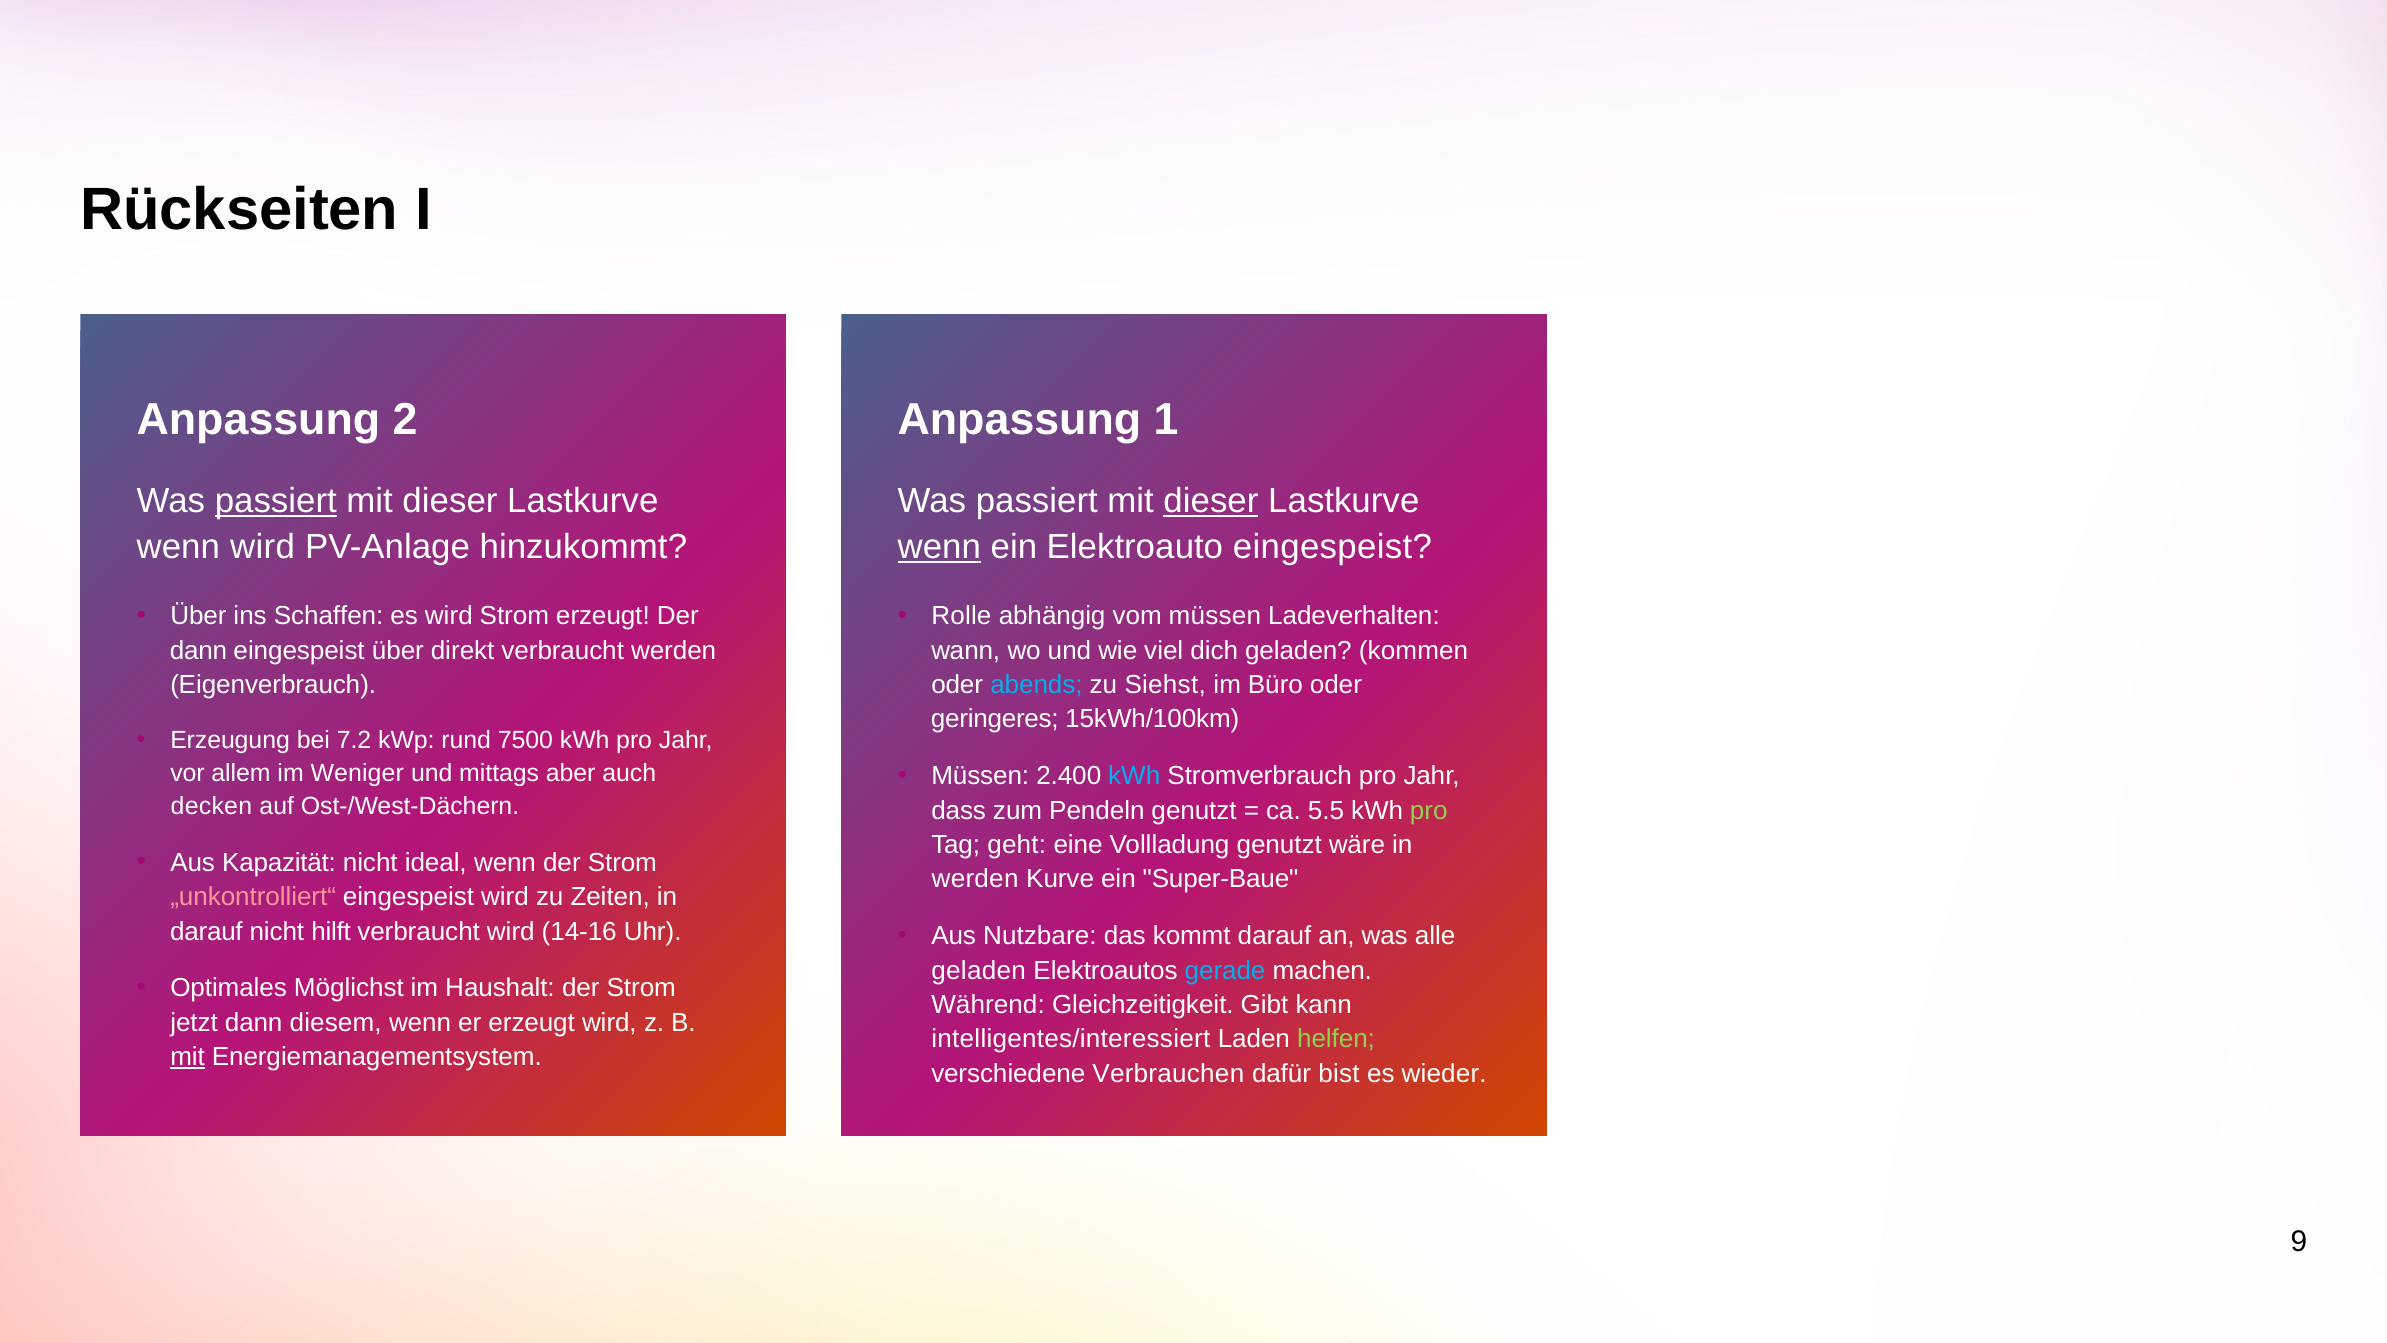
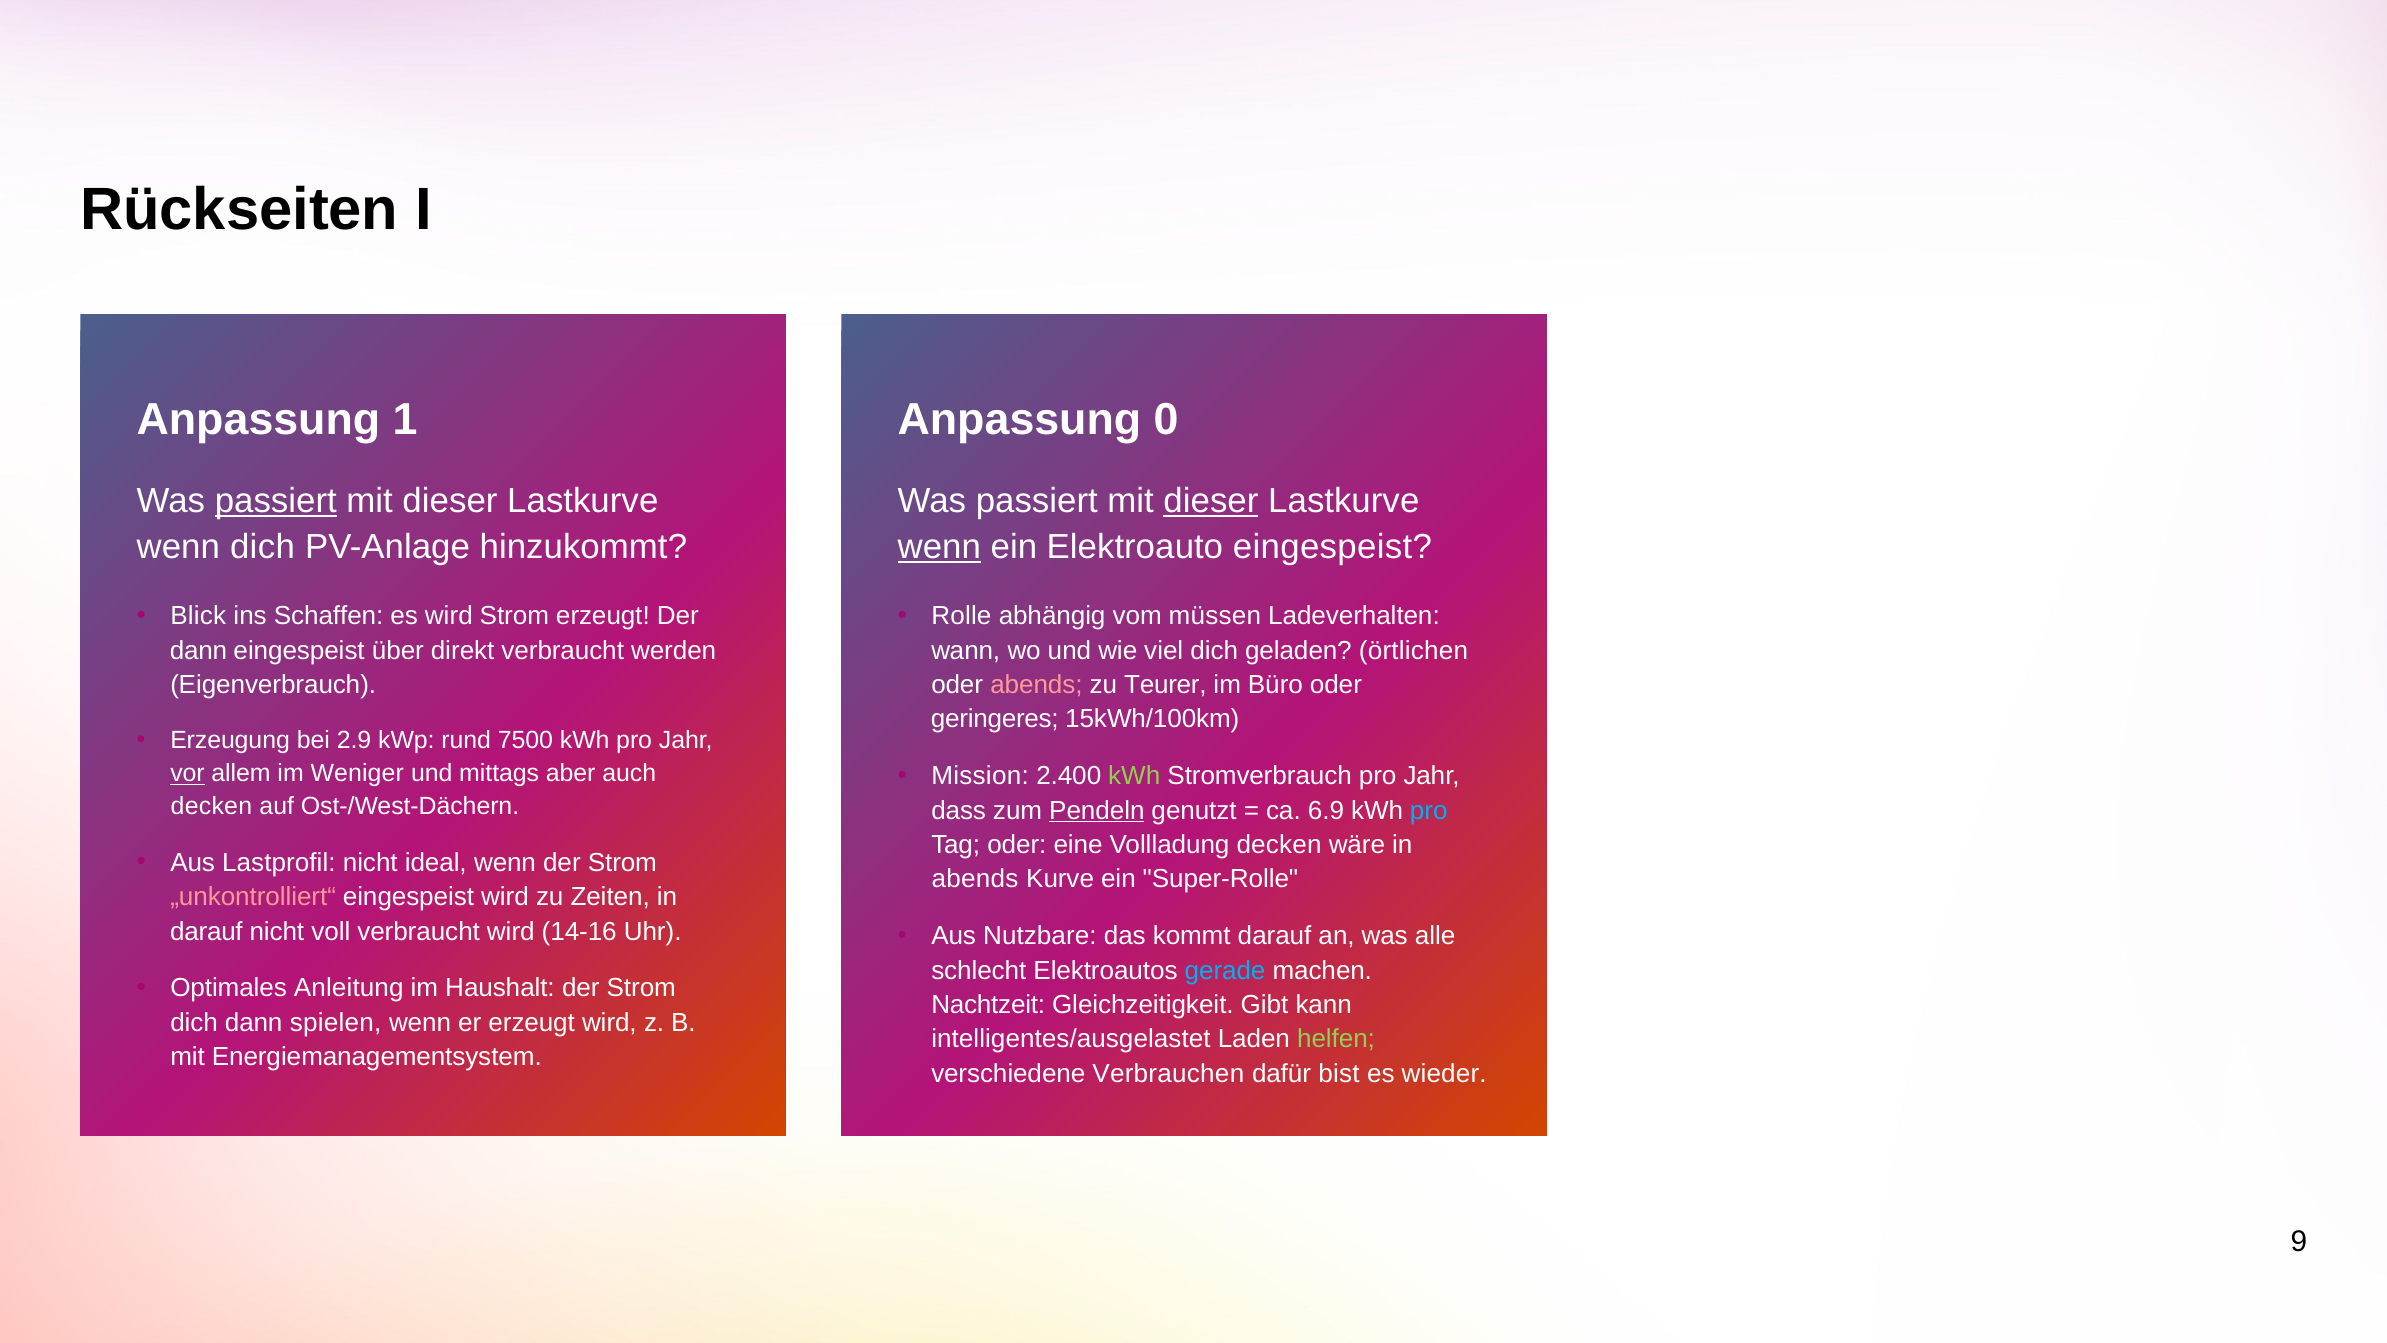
2: 2 -> 1
1: 1 -> 0
wenn wird: wird -> dich
Über at (198, 616): Über -> Blick
kommen: kommen -> örtlichen
abends at (1036, 685) colour: light blue -> pink
Siehst: Siehst -> Teurer
7.2: 7.2 -> 2.9
vor underline: none -> present
Müssen at (980, 776): Müssen -> Mission
kWh at (1134, 776) colour: light blue -> light green
Pendeln underline: none -> present
5.5: 5.5 -> 6.9
pro at (1429, 810) colour: light green -> light blue
Tag geht: geht -> oder
Vollladung genutzt: genutzt -> decken
Kapazität: Kapazität -> Lastprofil
werden at (975, 879): werden -> abends
Super-Baue: Super-Baue -> Super-Rolle
hilft: hilft -> voll
geladen at (979, 970): geladen -> schlecht
Möglichst: Möglichst -> Anleitung
Während: Während -> Nachtzeit
jetzt at (194, 1022): jetzt -> dich
diesem: diesem -> spielen
intelligentes/interessiert: intelligentes/interessiert -> intelligentes/ausgelastet
mit at (188, 1057) underline: present -> none
